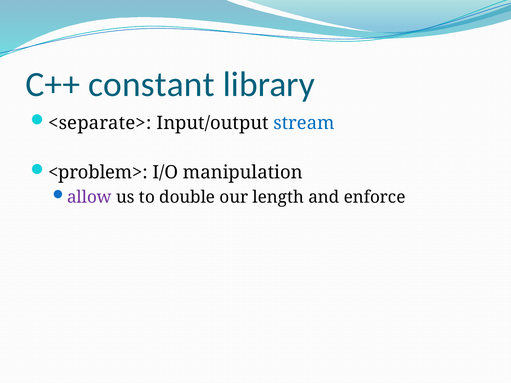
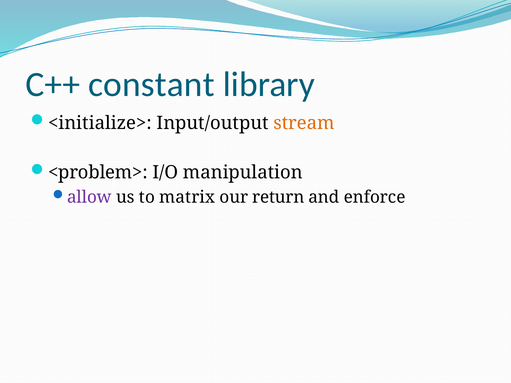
<separate>: <separate> -> <initialize>
stream colour: blue -> orange
double: double -> matrix
length: length -> return
